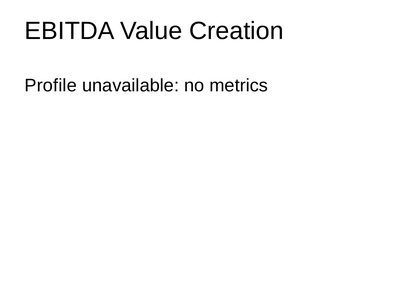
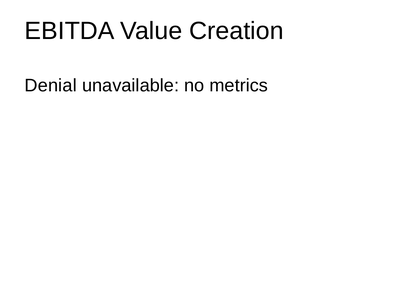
Profile: Profile -> Denial
